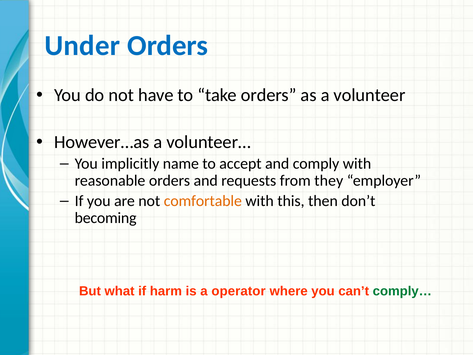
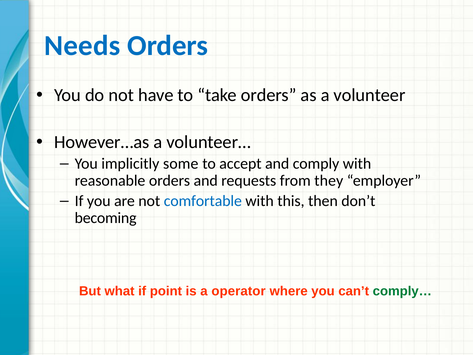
Under: Under -> Needs
name: name -> some
comfortable colour: orange -> blue
harm: harm -> point
